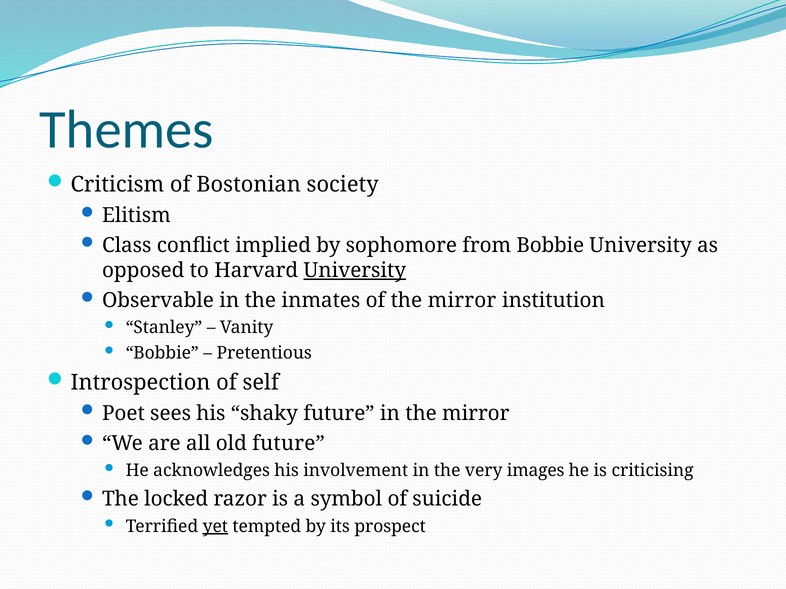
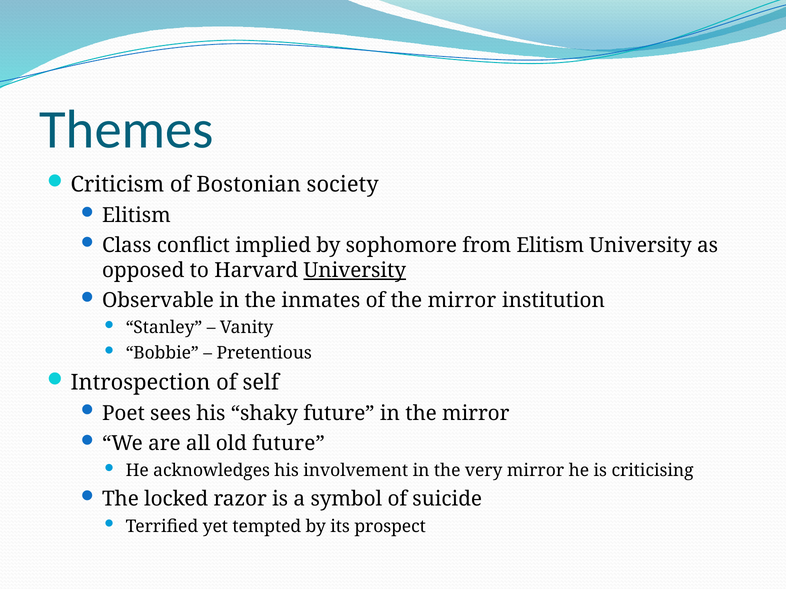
from Bobbie: Bobbie -> Elitism
very images: images -> mirror
yet underline: present -> none
